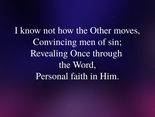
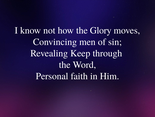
Other: Other -> Glory
Once: Once -> Keep
